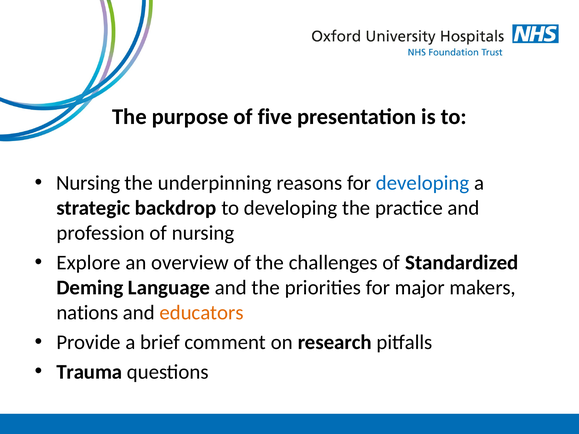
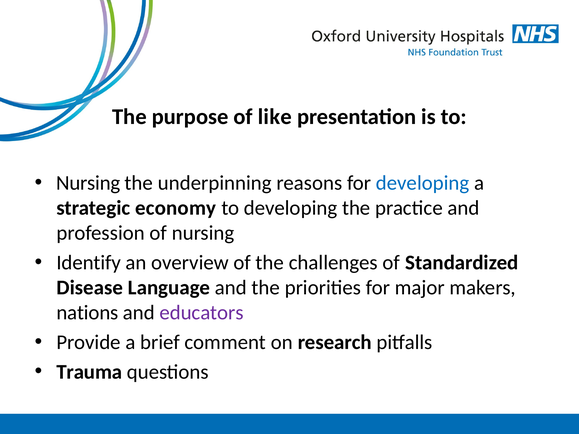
five: five -> like
backdrop: backdrop -> economy
Explore: Explore -> Identify
Deming: Deming -> Disease
educators colour: orange -> purple
